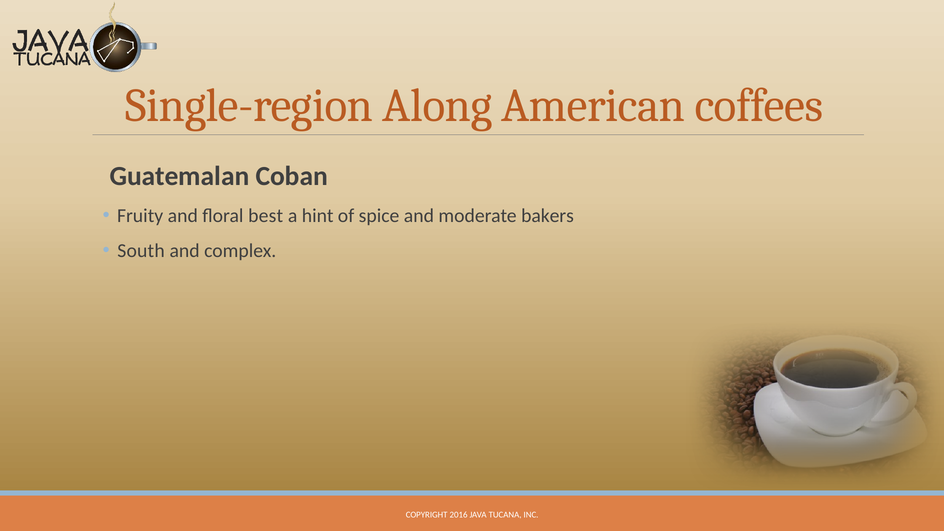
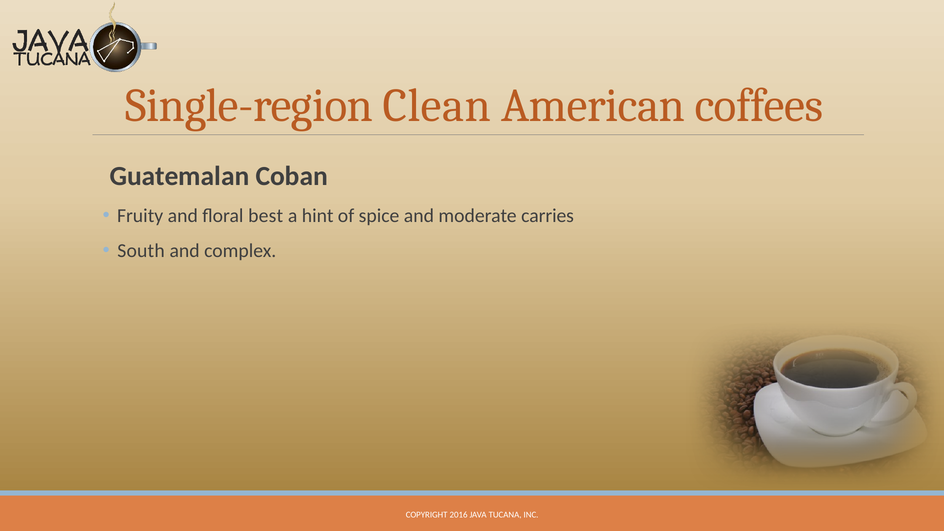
Along: Along -> Clean
bakers: bakers -> carries
